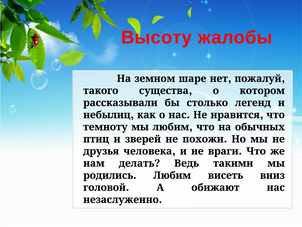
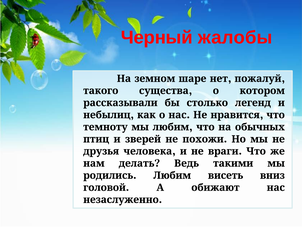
Высоту: Высоту -> Черный
